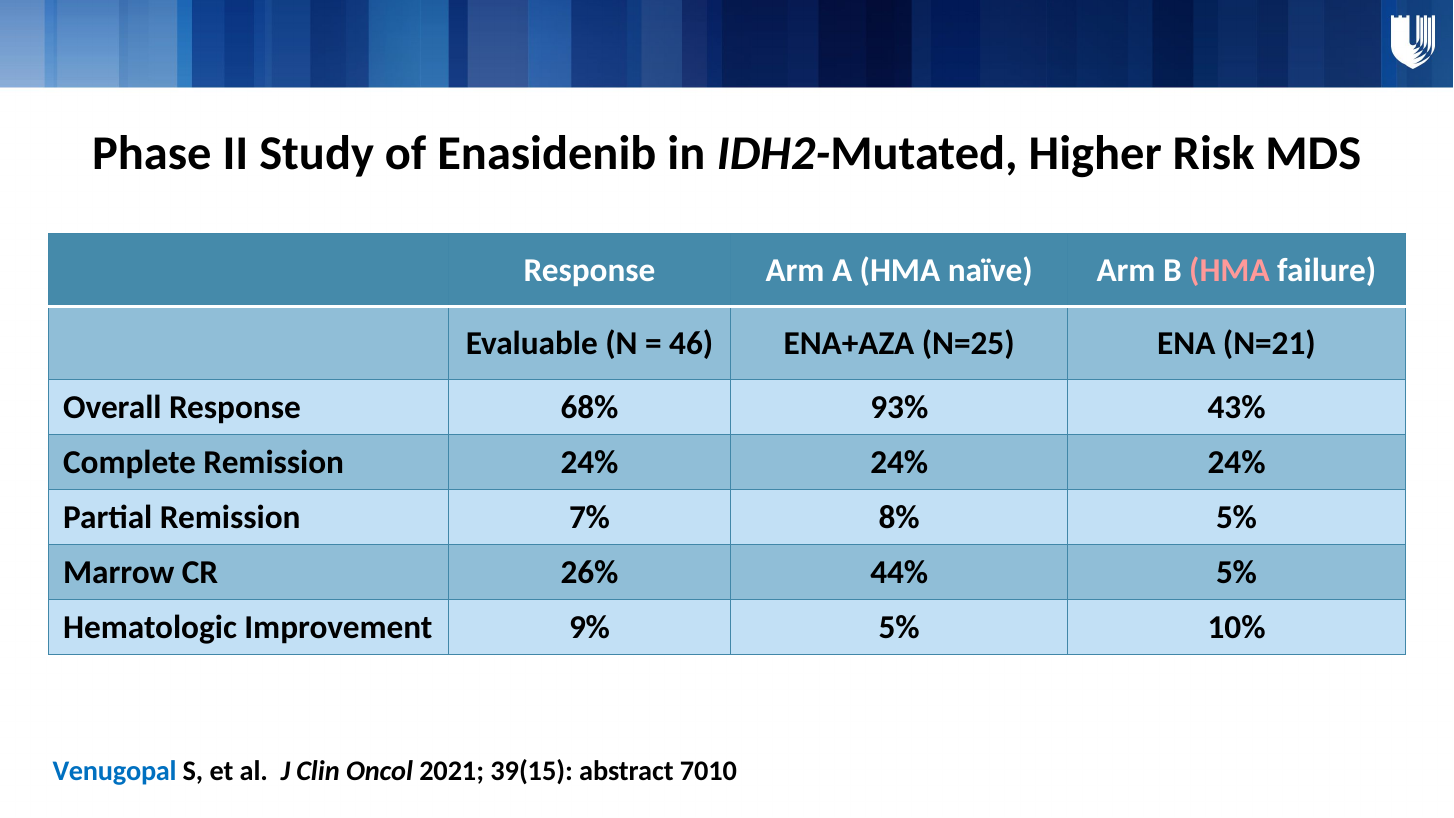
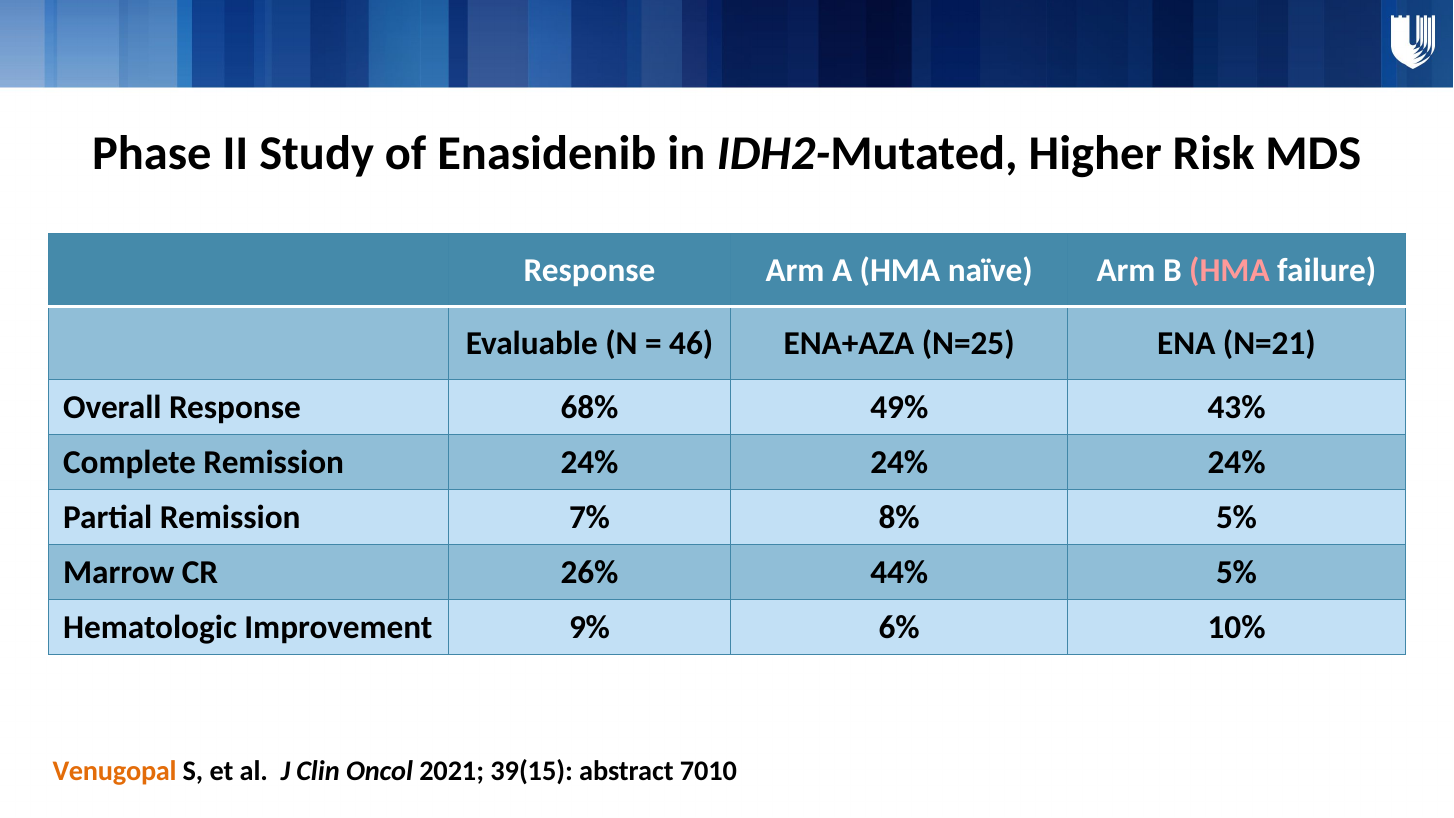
93%: 93% -> 49%
9% 5%: 5% -> 6%
Venugopal colour: blue -> orange
